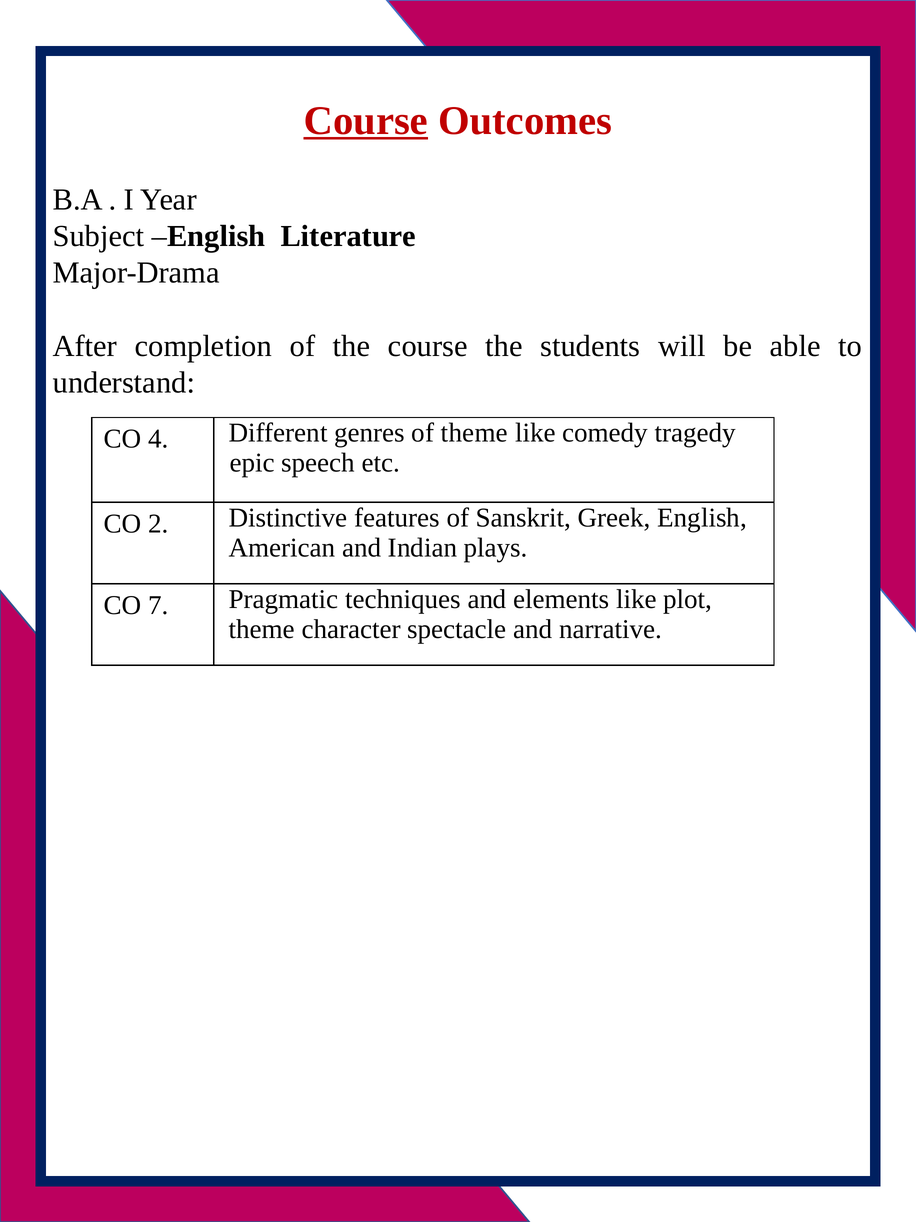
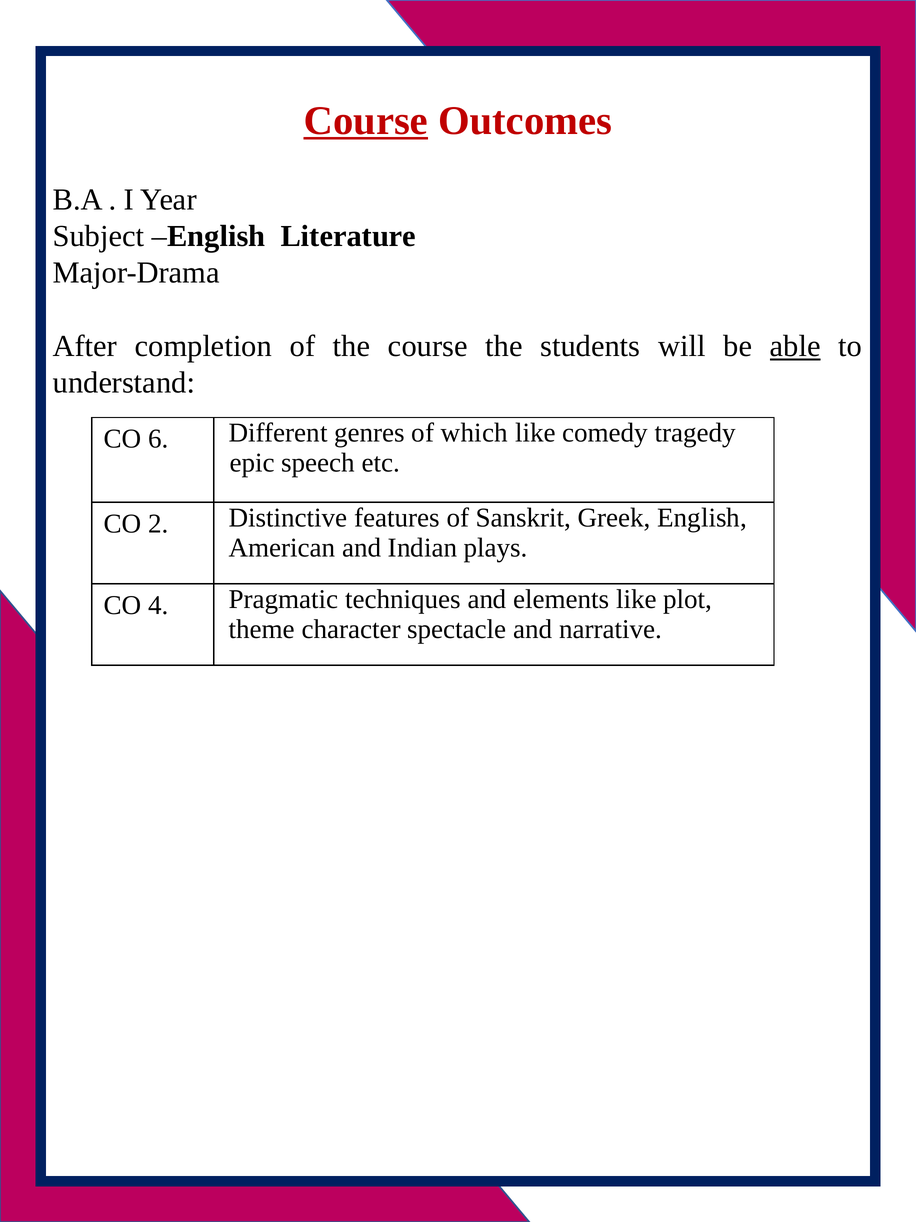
able underline: none -> present
4: 4 -> 6
of theme: theme -> which
7: 7 -> 4
